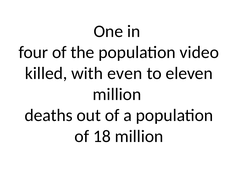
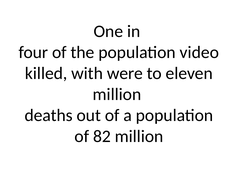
even: even -> were
18: 18 -> 82
